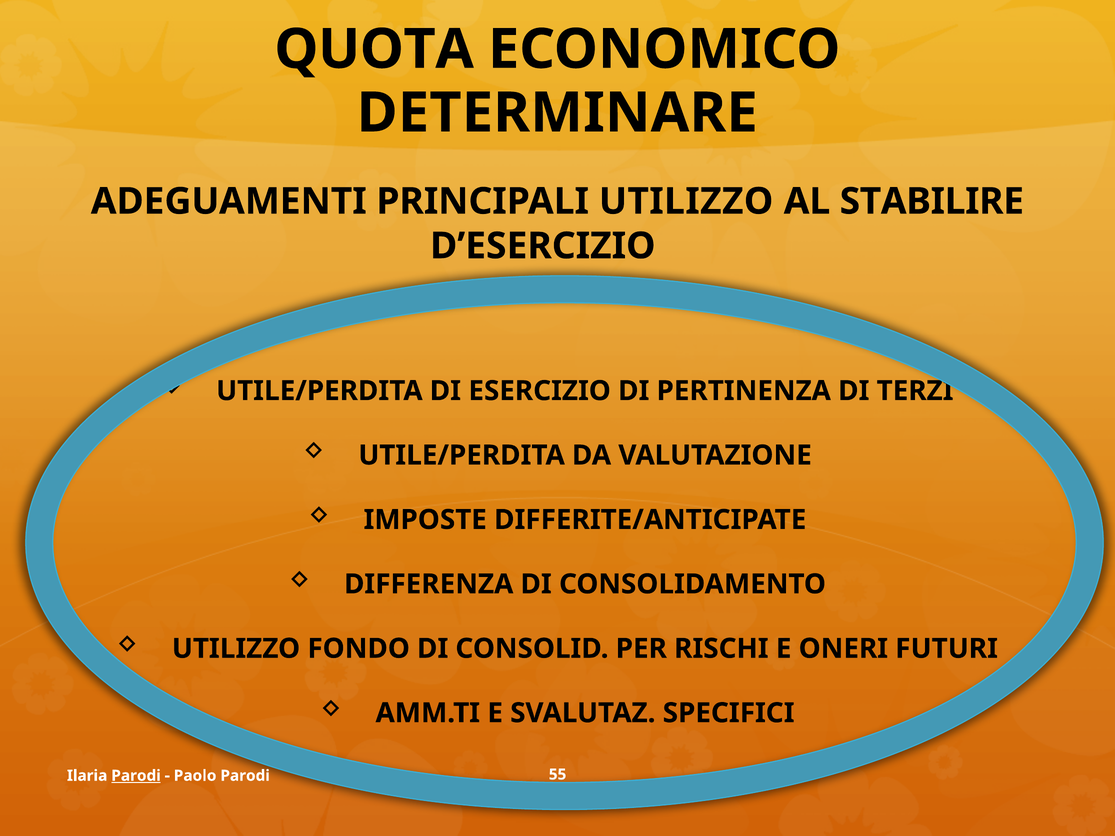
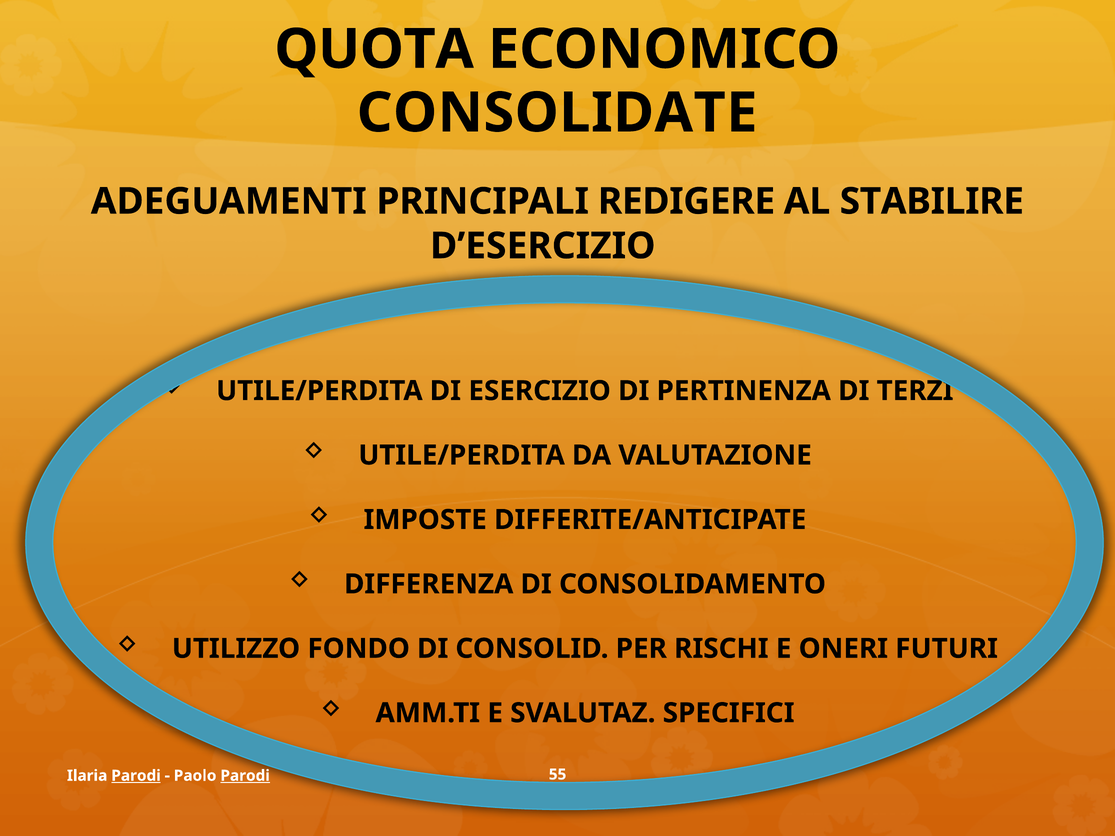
DETERMINARE: DETERMINARE -> CONSOLIDATE
PRINCIPALI UTILIZZO: UTILIZZO -> REDIGERE
Parodi at (245, 776) underline: none -> present
